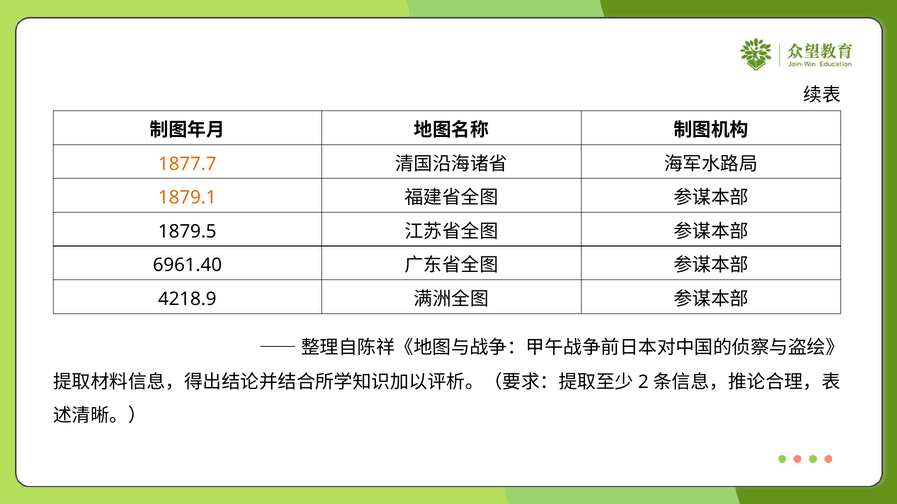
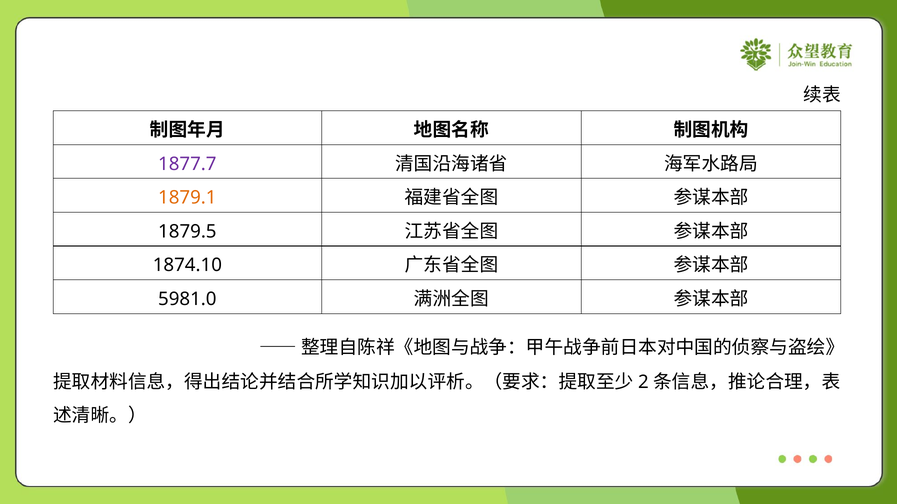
1877.7 colour: orange -> purple
6961.40: 6961.40 -> 1874.10
4218.9: 4218.9 -> 5981.0
